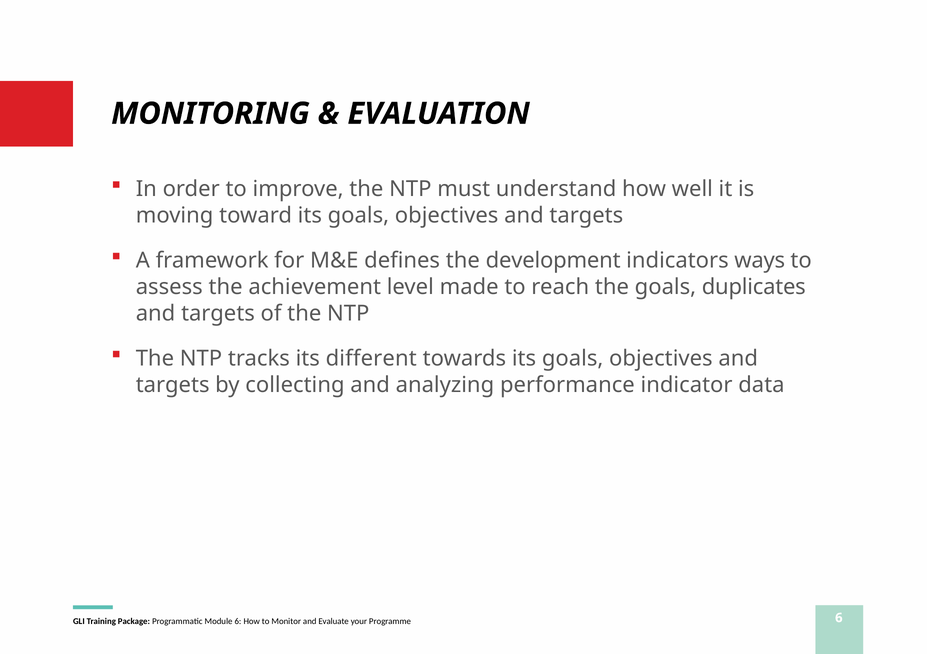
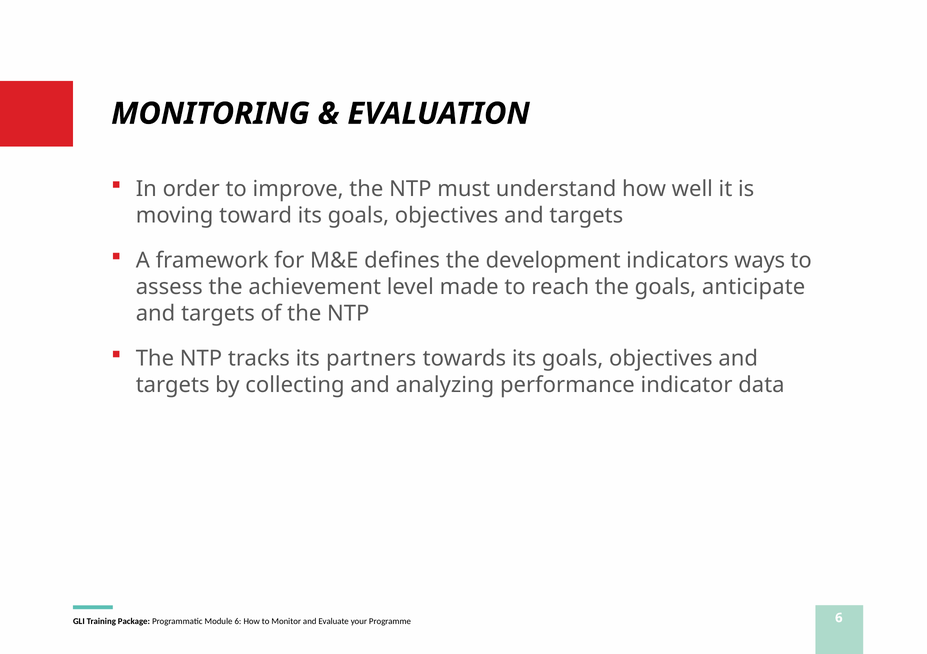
duplicates: duplicates -> anticipate
different: different -> partners
